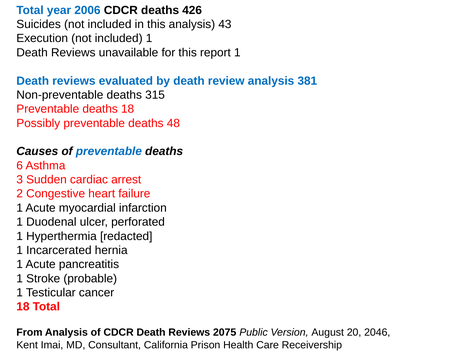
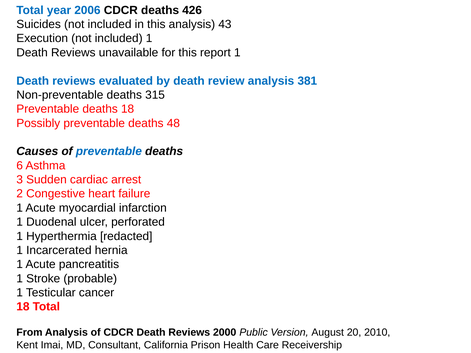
2075: 2075 -> 2000
2046: 2046 -> 2010
